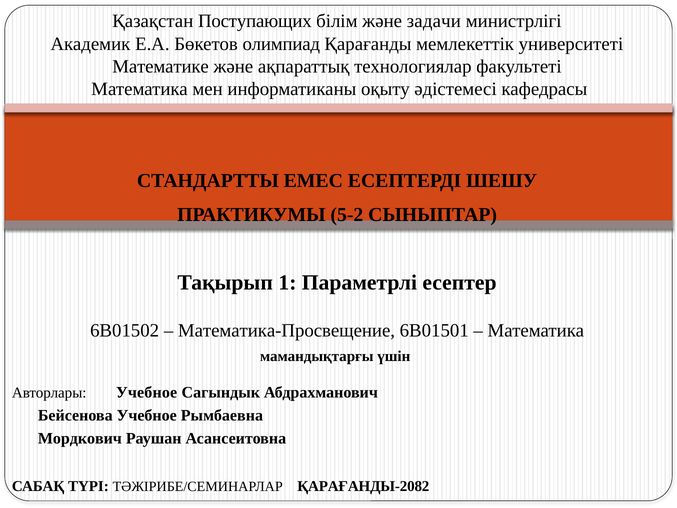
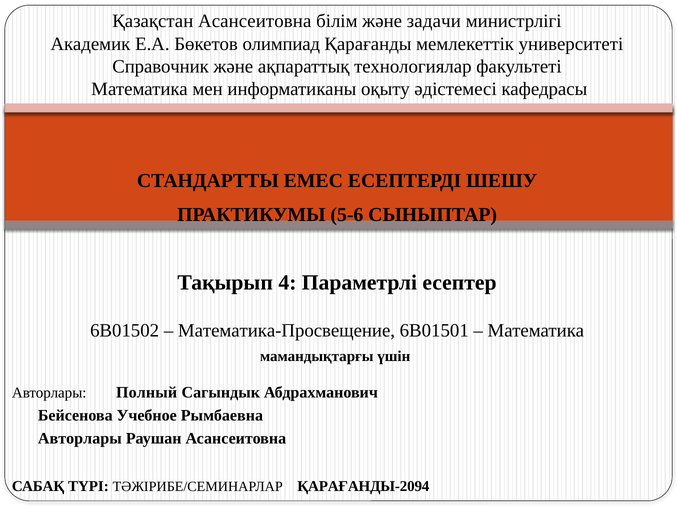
Қазақстан Поступающих: Поступающих -> Асансеитовна
Математике: Математике -> Справочник
5-2: 5-2 -> 5-6
1: 1 -> 4
Авторлары Учебное: Учебное -> Полный
Мордкович at (80, 438): Мордкович -> Авторлары
ҚАРАҒАНДЫ-2082: ҚАРАҒАНДЫ-2082 -> ҚАРАҒАНДЫ-2094
